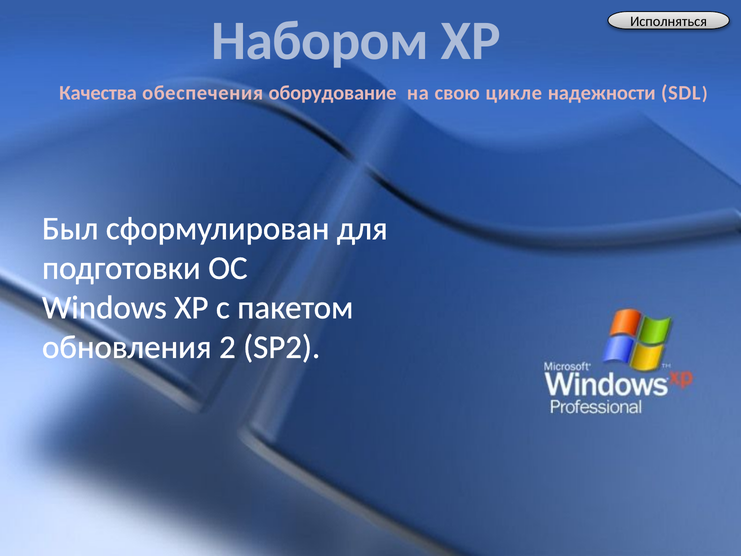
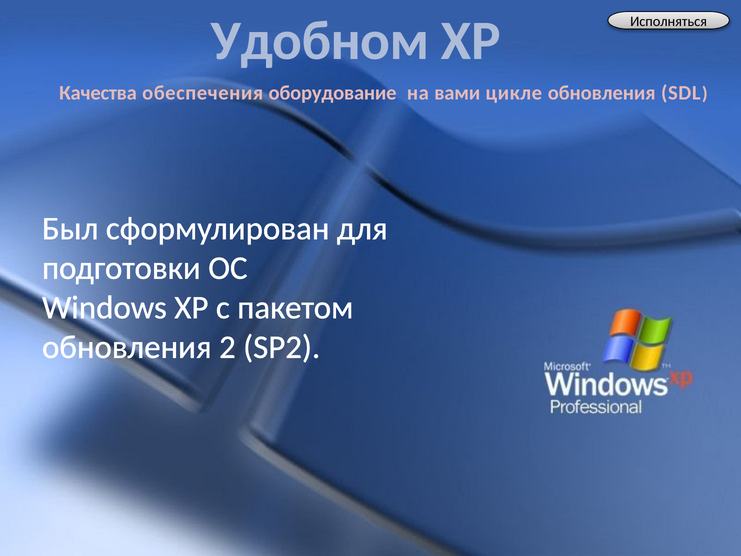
Набором: Набором -> Удобном
свою: свою -> вами
цикле надежности: надежности -> обновления
